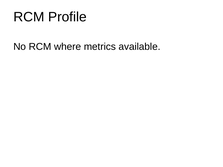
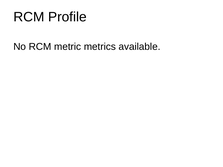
where: where -> metric
